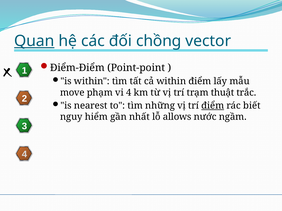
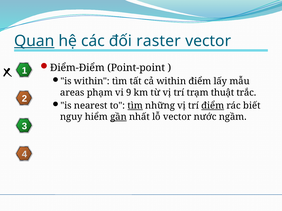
chồng: chồng -> raster
move: move -> areas
vi 4: 4 -> 9
tìm at (135, 106) underline: none -> present
gần underline: none -> present
lỗ allows: allows -> vector
